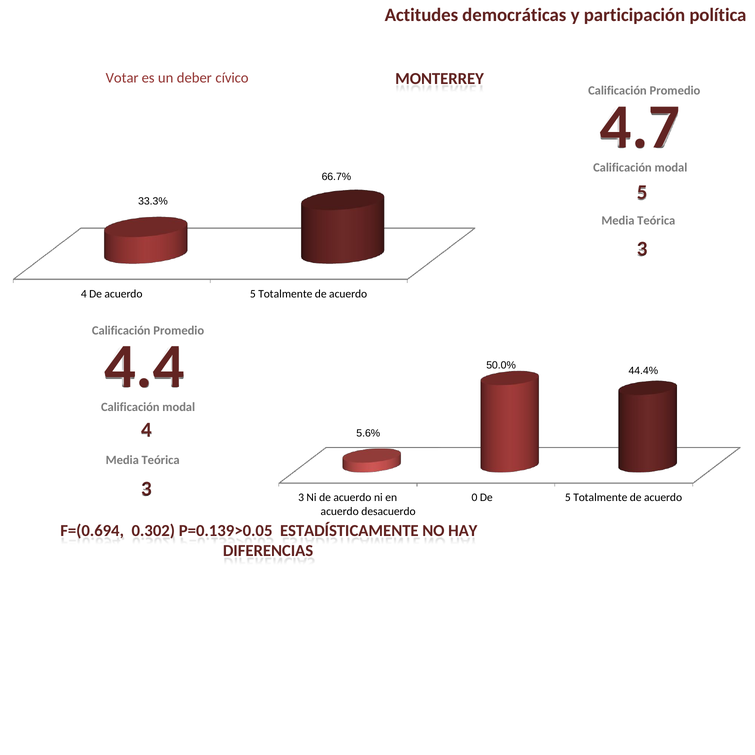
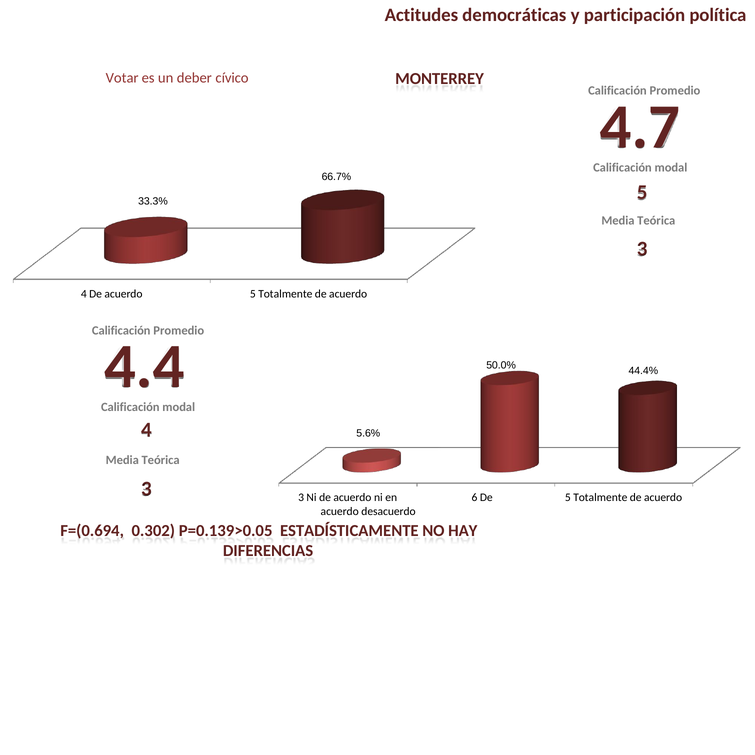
0: 0 -> 6
